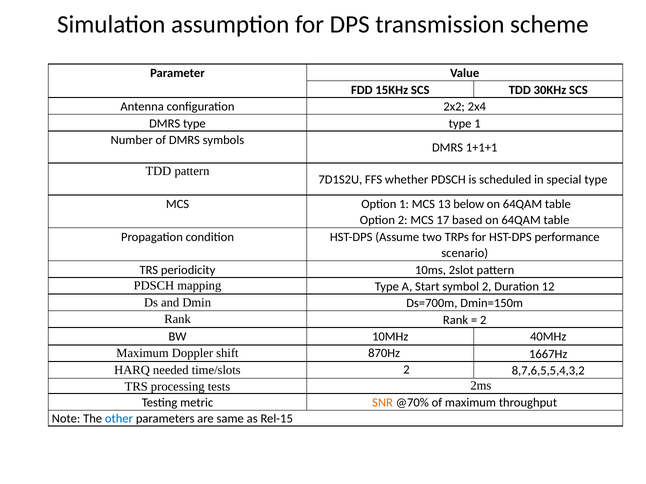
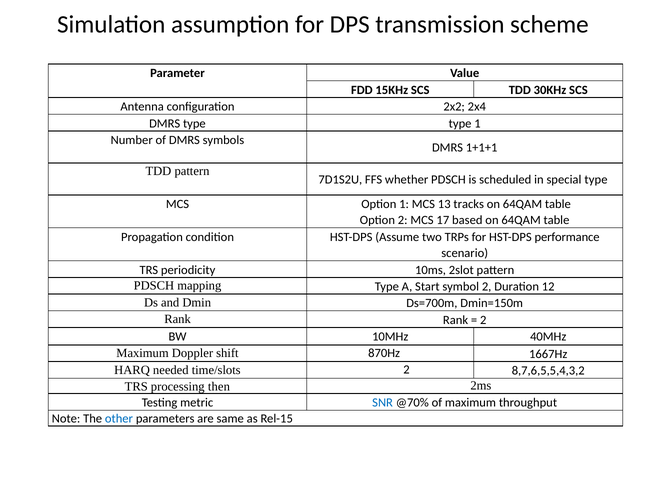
below: below -> tracks
tests: tests -> then
SNR colour: orange -> blue
